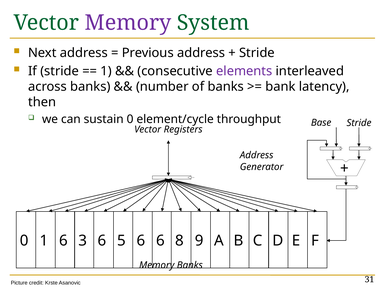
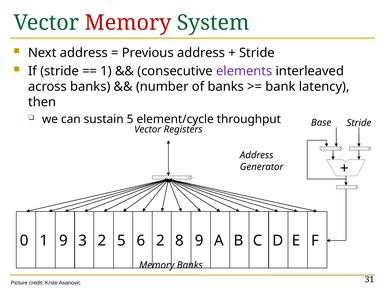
Memory at (128, 23) colour: purple -> red
sustain 0: 0 -> 5
1 6: 6 -> 9
3 6: 6 -> 2
6 6: 6 -> 2
